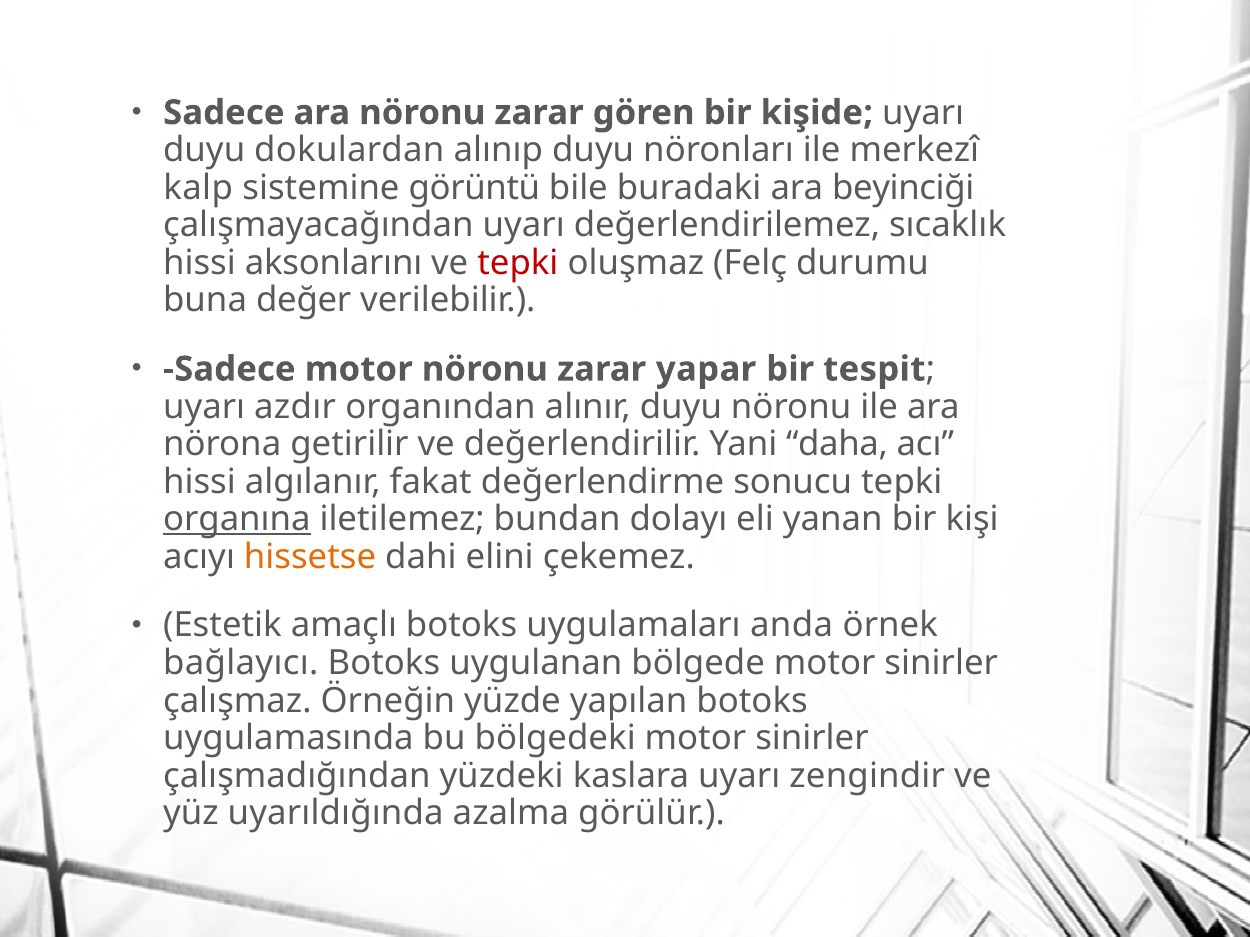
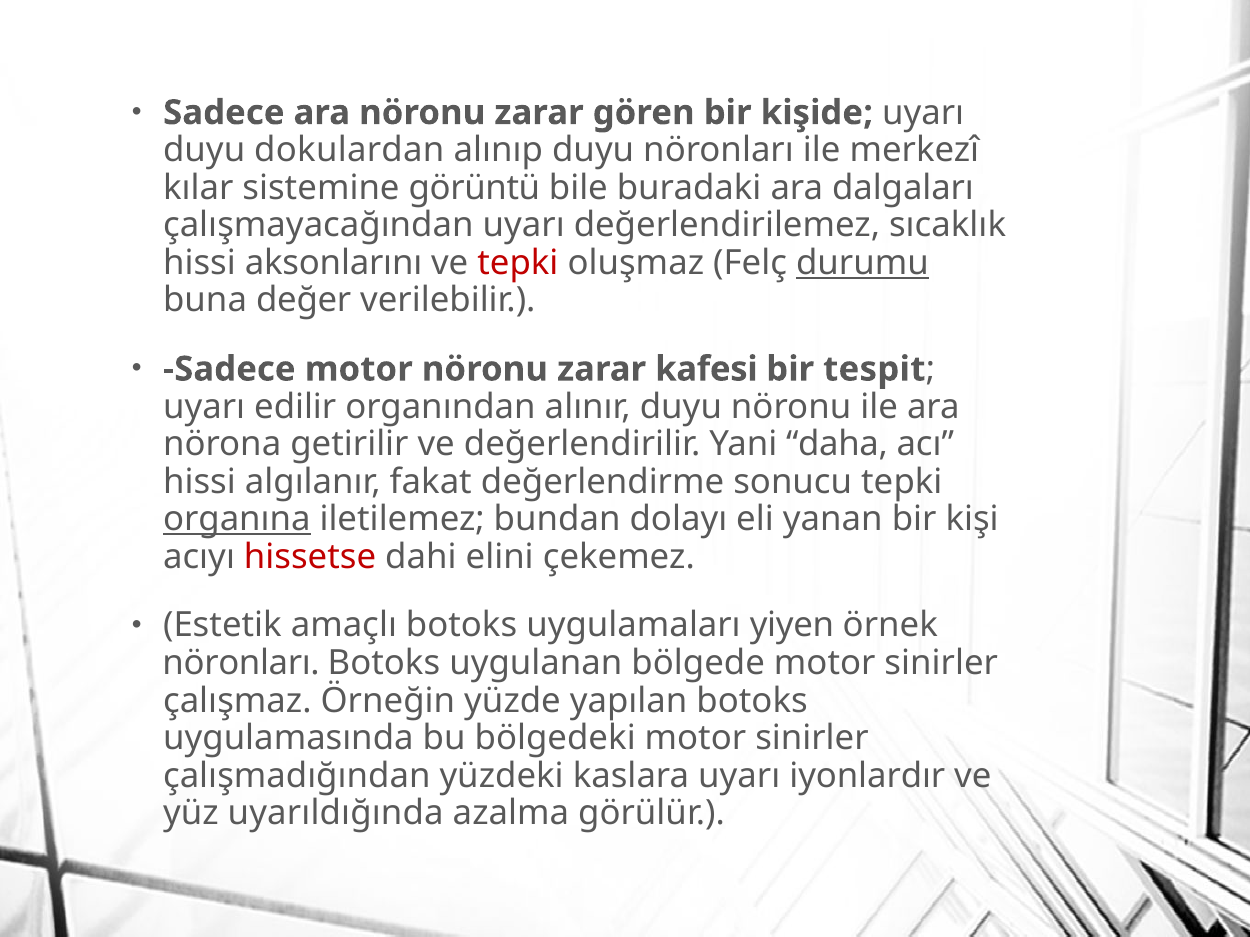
kalp: kalp -> kılar
beyinciği: beyinciği -> dalgaları
durumu underline: none -> present
yapar: yapar -> kafesi
azdır: azdır -> edilir
hissetse colour: orange -> red
anda: anda -> yiyen
bağlayıcı at (241, 663): bağlayıcı -> nöronları
zengindir: zengindir -> iyonlardır
